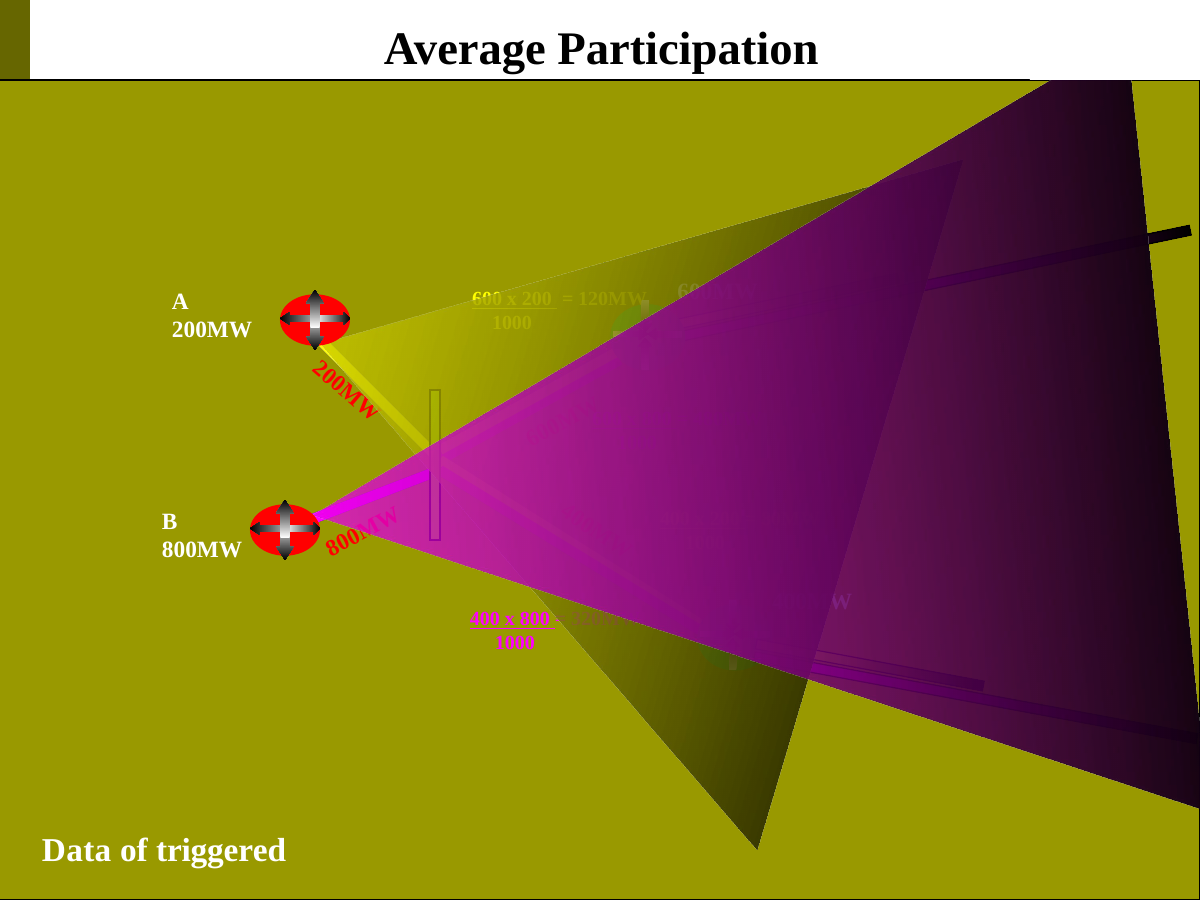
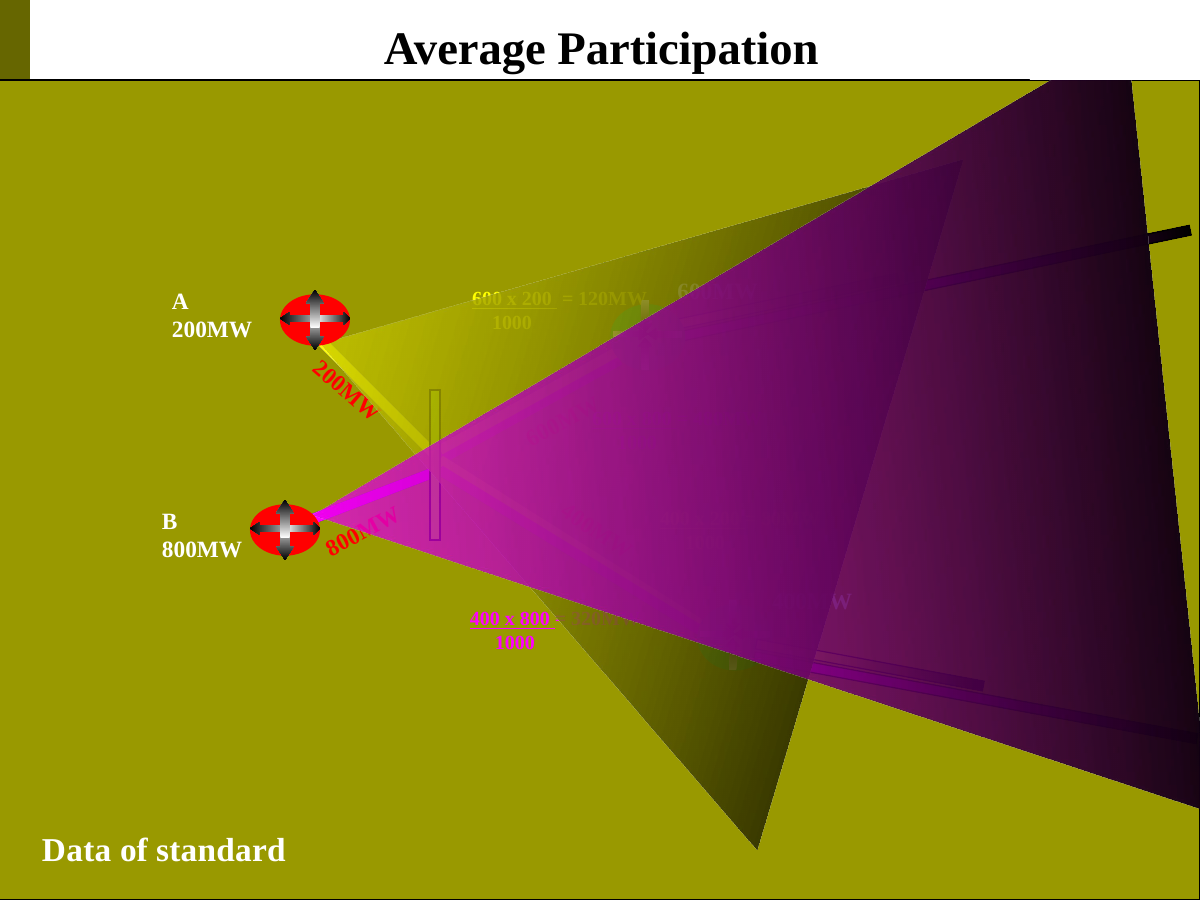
triggered: triggered -> standard
